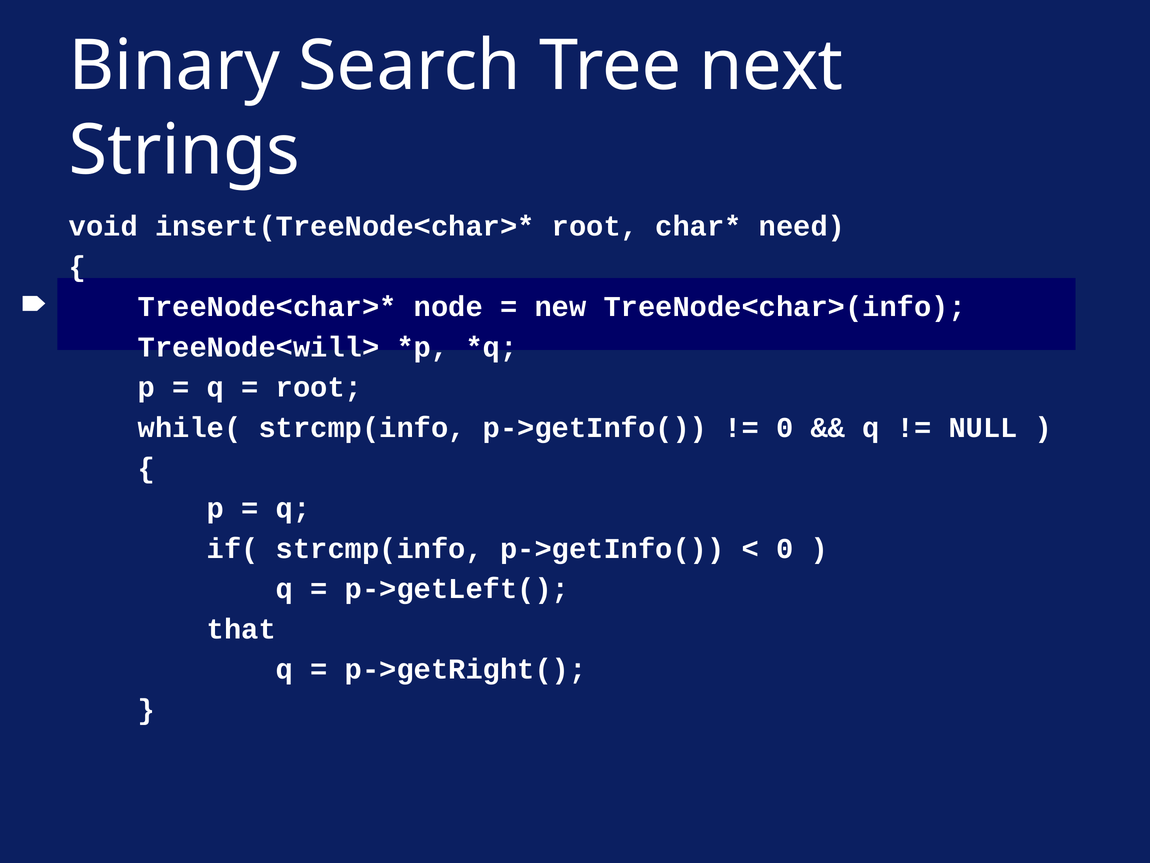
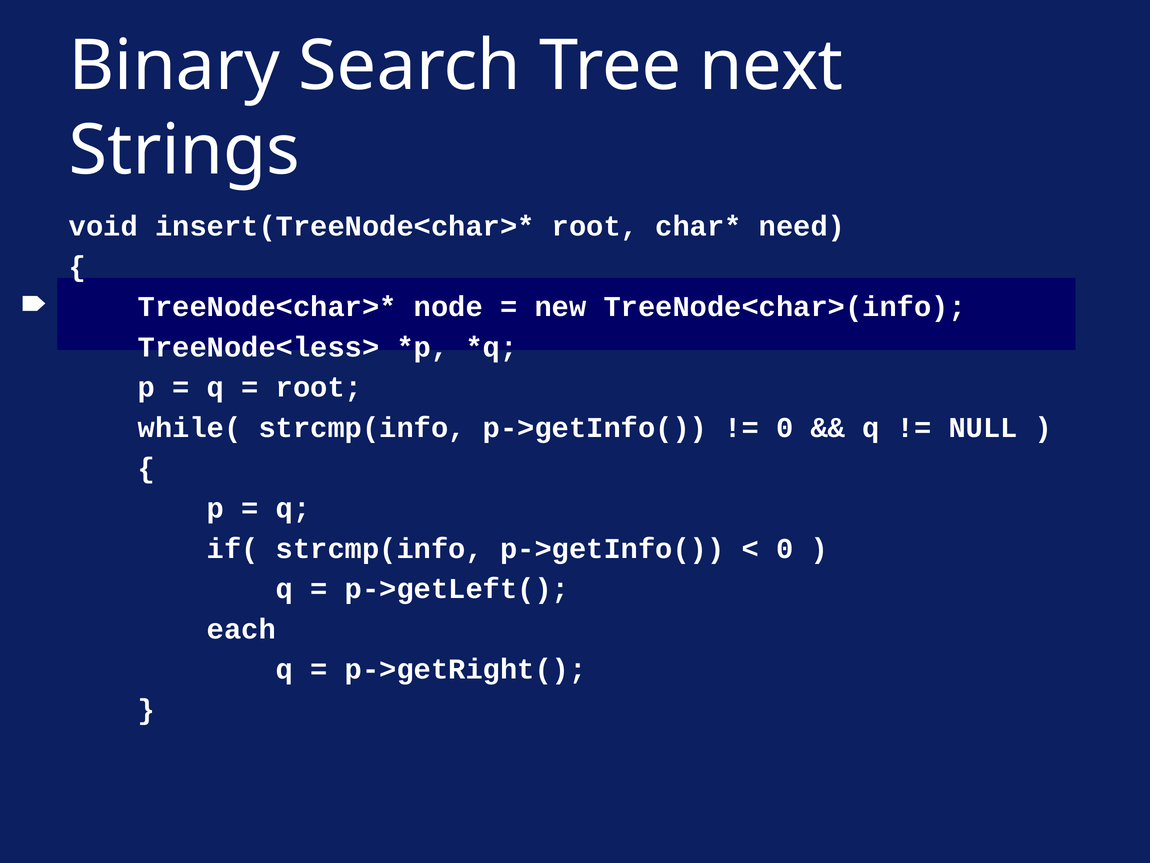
TreeNode<will>: TreeNode<will> -> TreeNode<less>
that: that -> each
